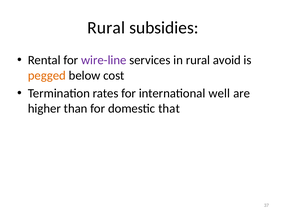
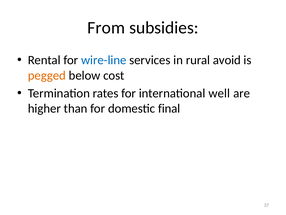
Rural at (106, 28): Rural -> From
wire-line colour: purple -> blue
that: that -> final
